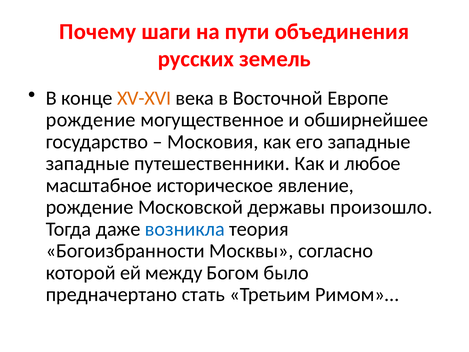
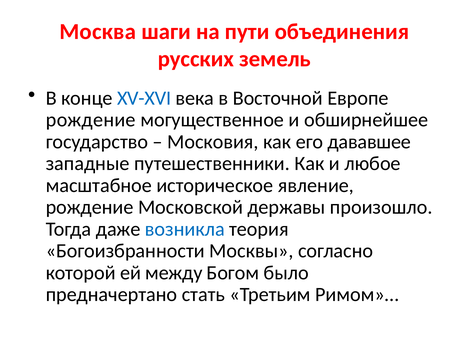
Почему: Почему -> Москва
XV-XVI colour: orange -> blue
его западные: западные -> дававшее
